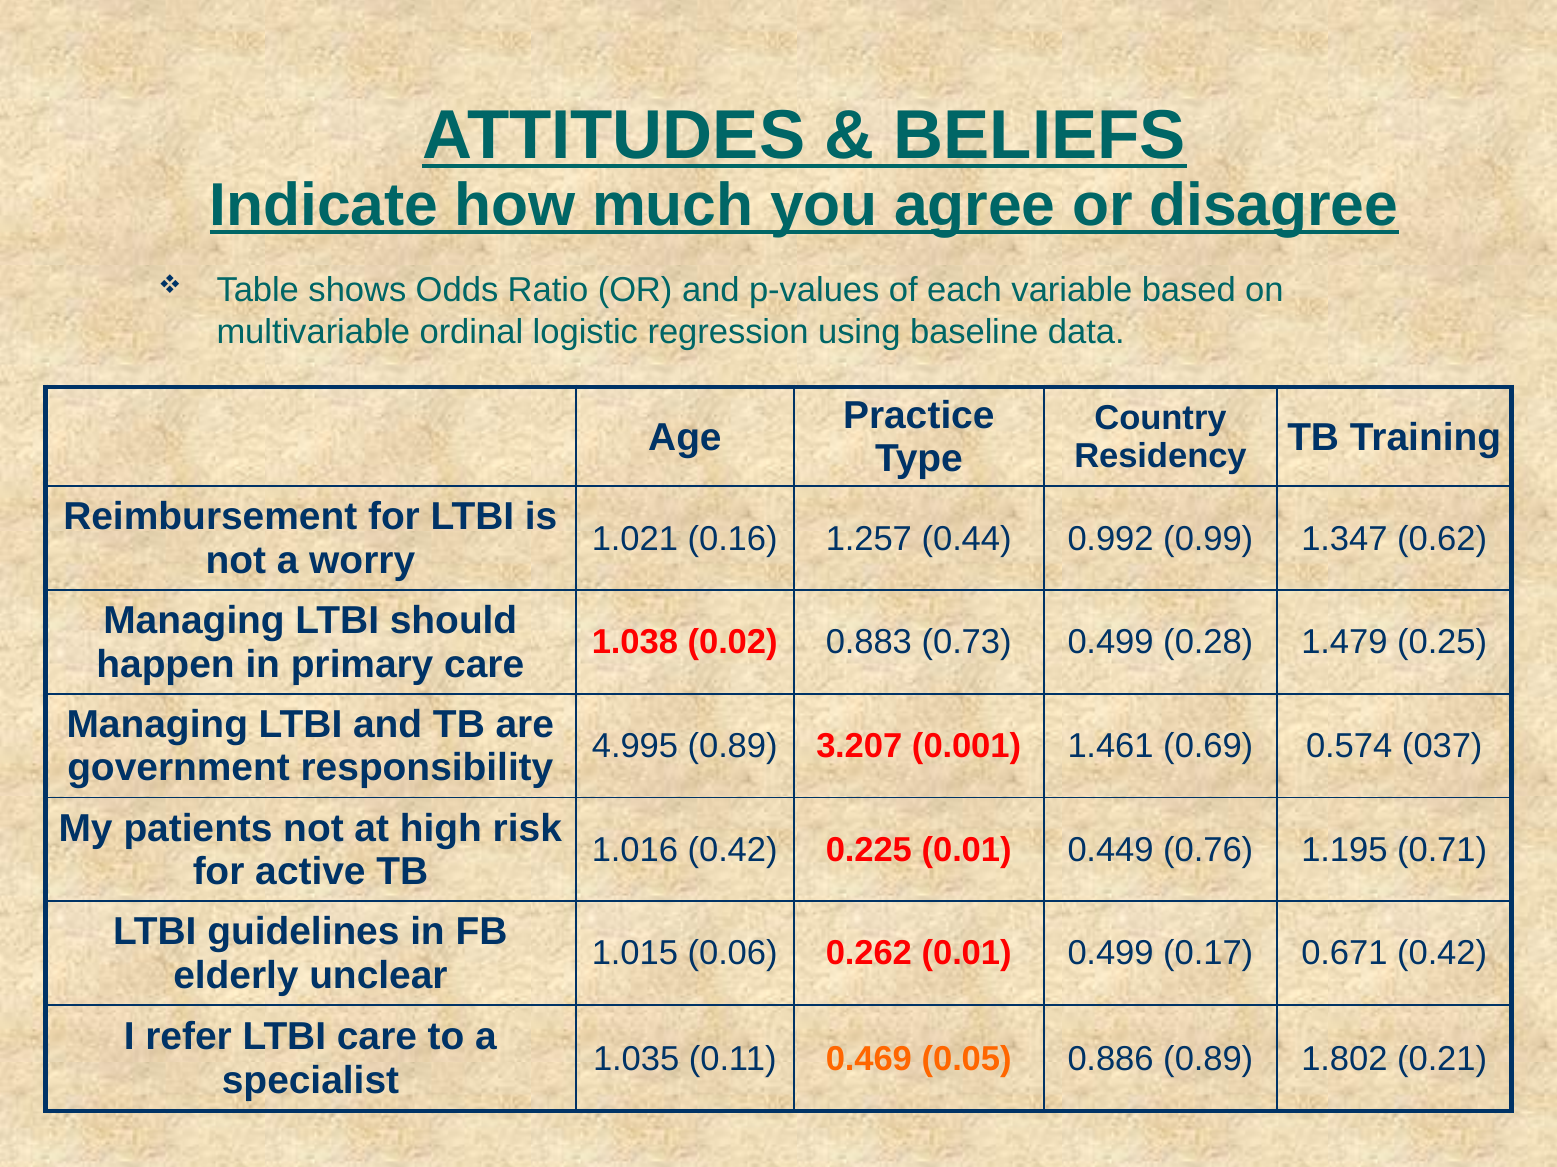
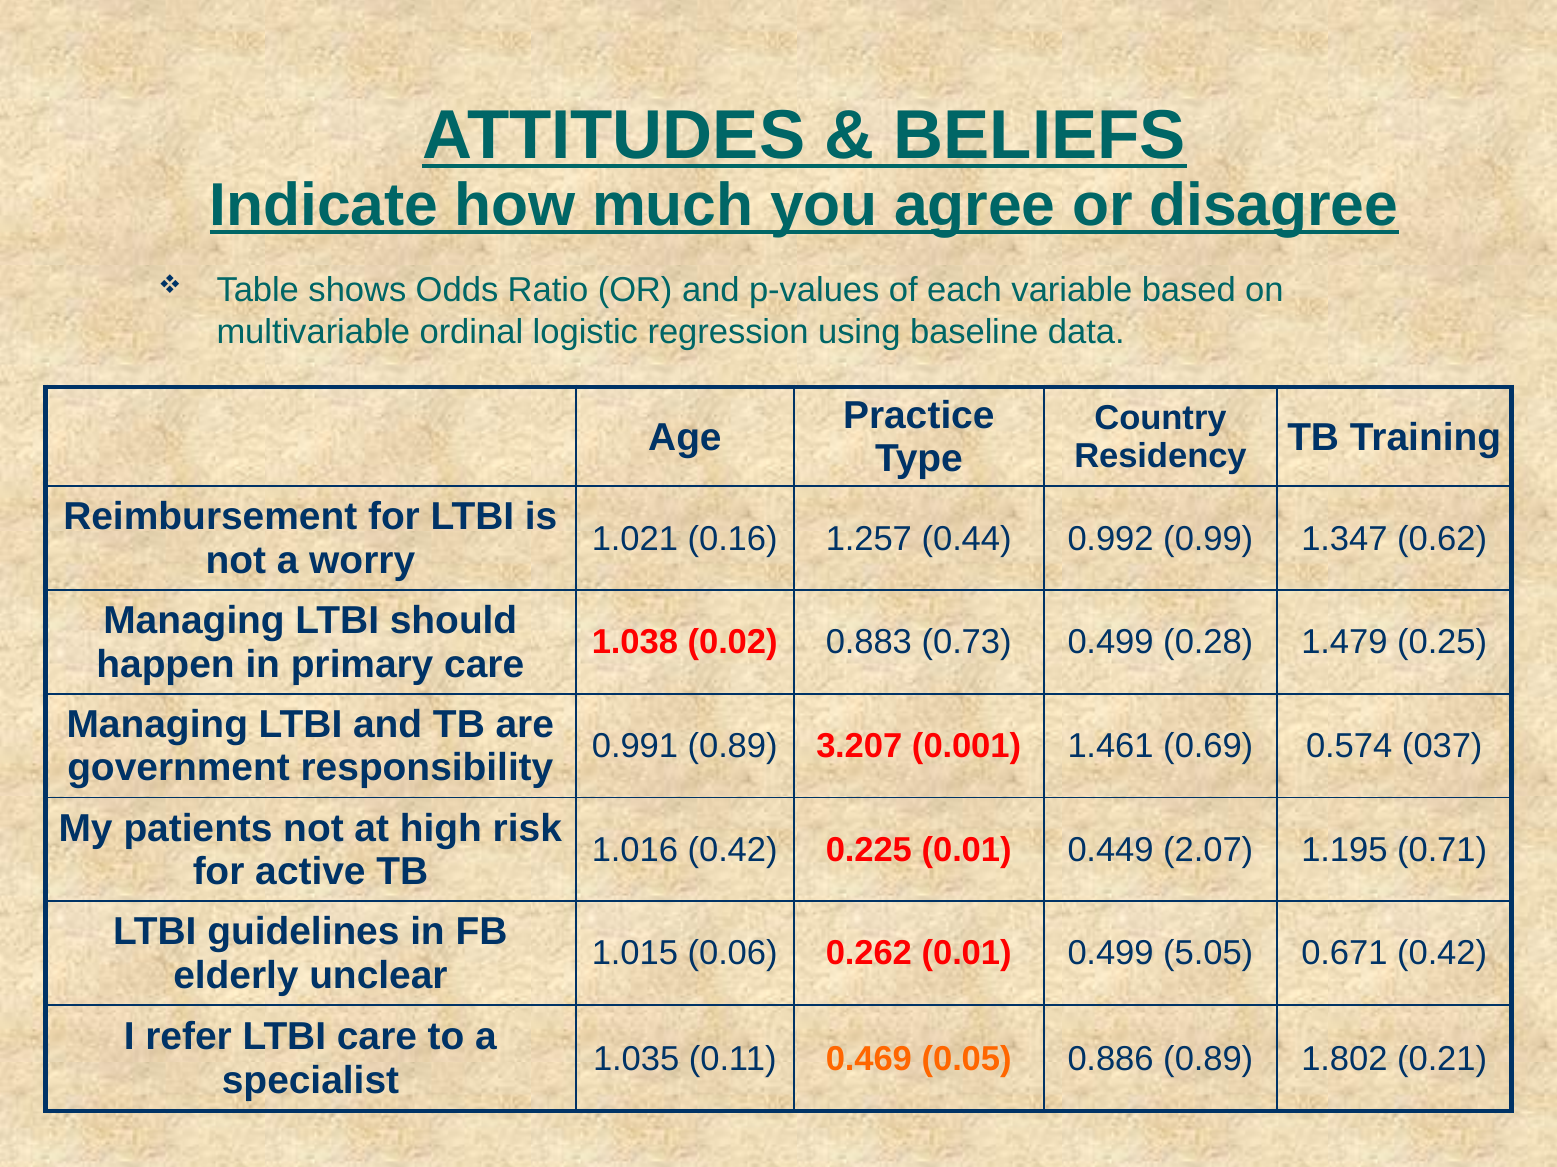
4.995: 4.995 -> 0.991
0.76: 0.76 -> 2.07
0.17: 0.17 -> 5.05
